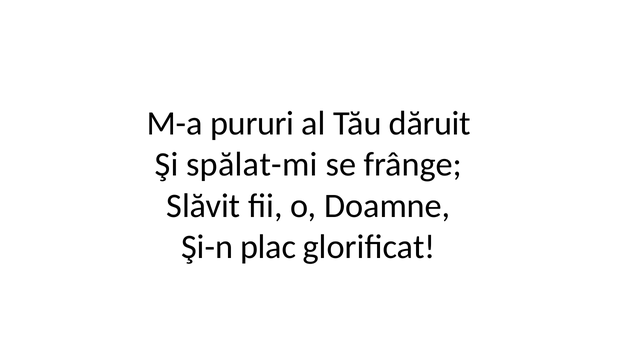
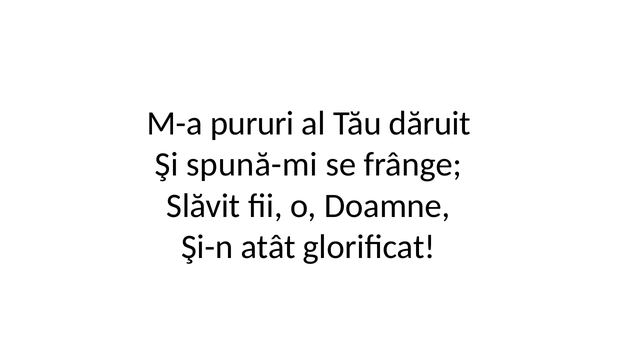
spălat-mi: spălat-mi -> spună-mi
plac: plac -> atât
